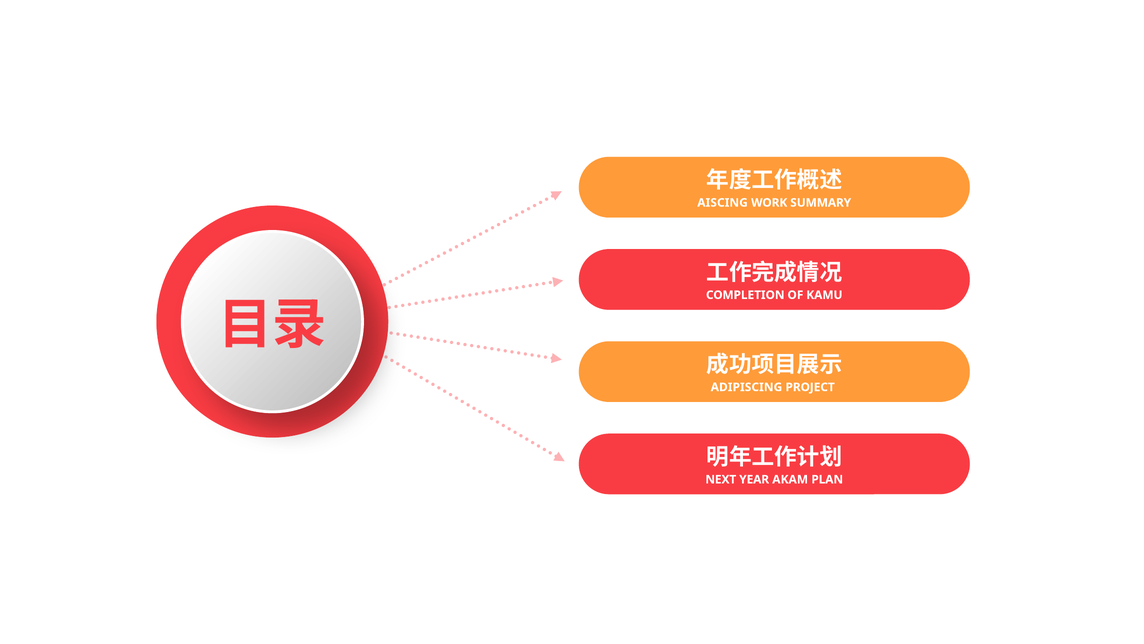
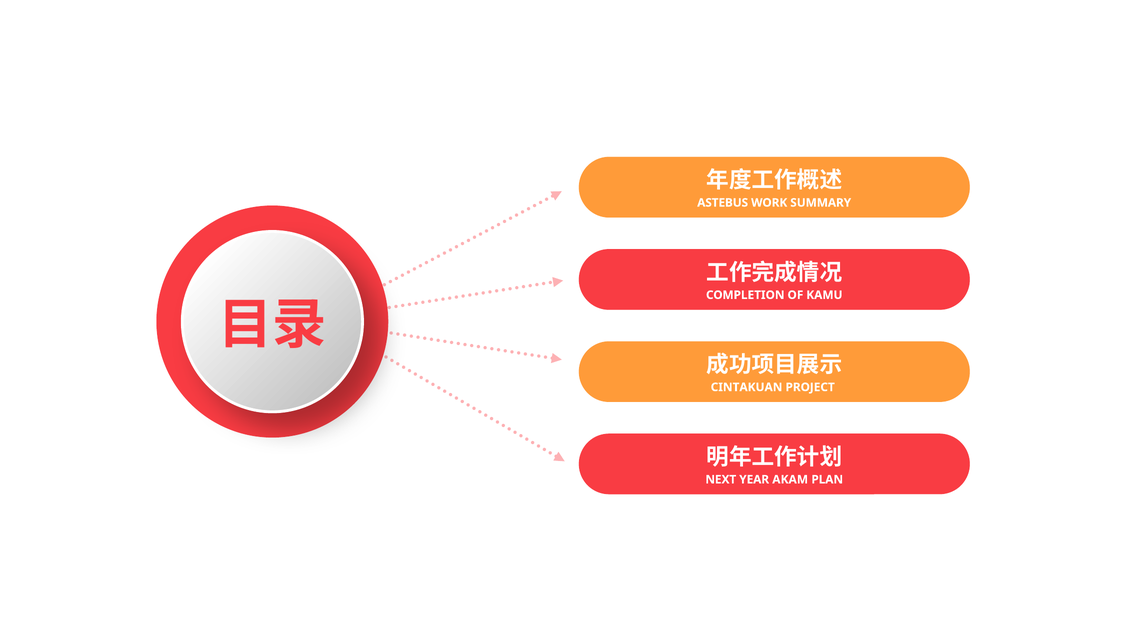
AISCING: AISCING -> ASTEBUS
ADIPISCING: ADIPISCING -> CINTAKUAN
